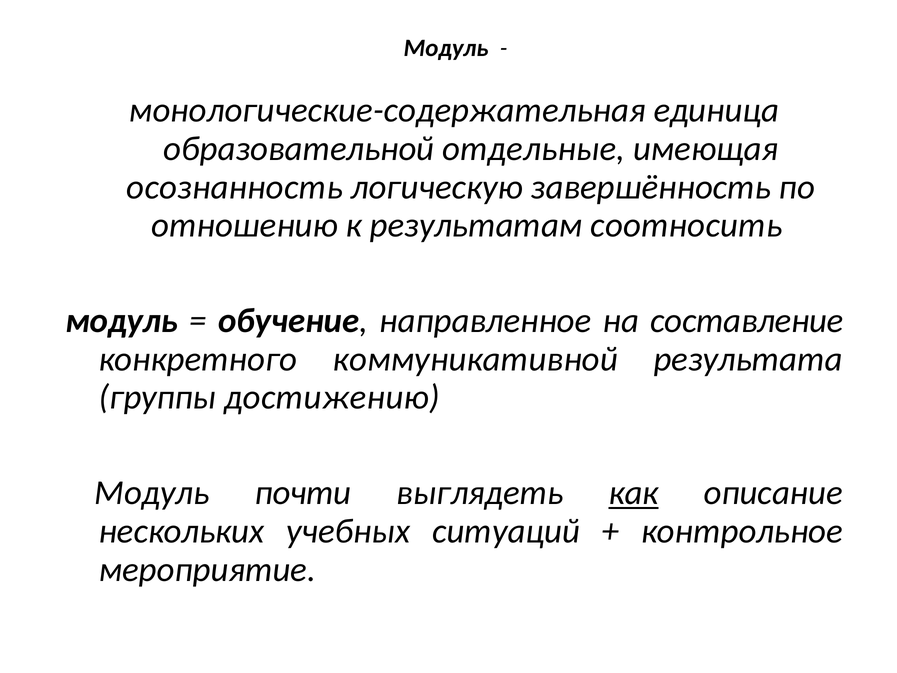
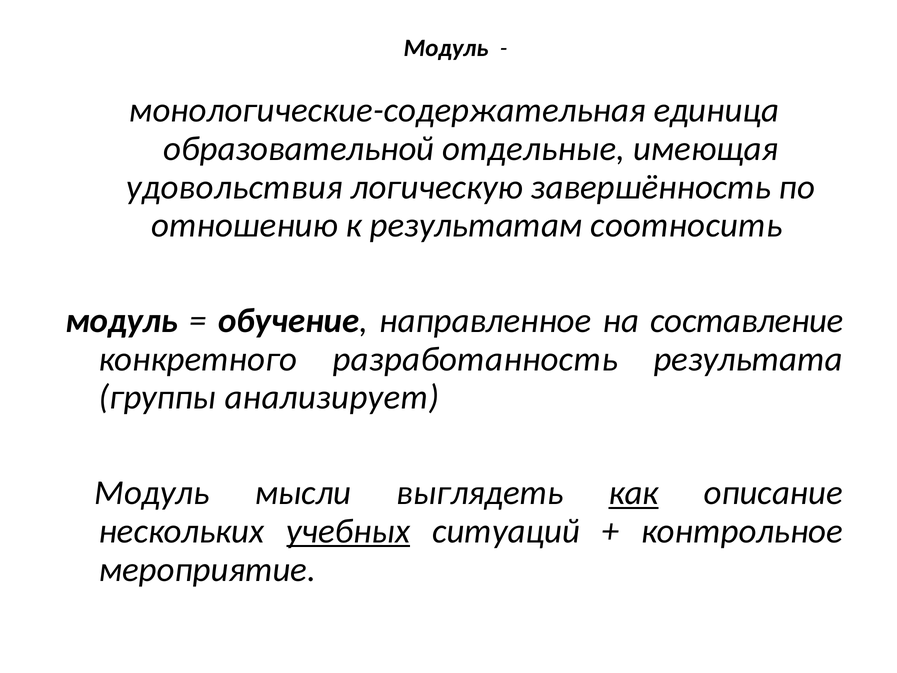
осознанность: осознанность -> удовольствия
коммуникативной: коммуникативной -> разработанность
достижению: достижению -> анализирует
почти: почти -> мысли
учебных underline: none -> present
